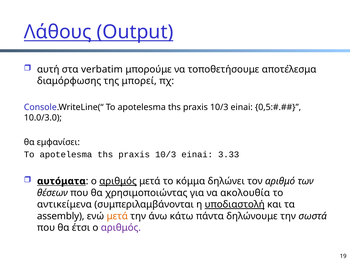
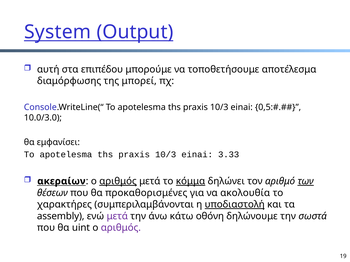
Λάθους: Λάθους -> System
verbatim: verbatim -> επιπέδου
αυτόματα: αυτόματα -> ακεραίων
κόμμα underline: none -> present
των underline: none -> present
χρησιμοποιώντας: χρησιμοποιώντας -> προκαθορισμένες
αντικείμενα: αντικείμενα -> χαρακτήρες
μετά at (117, 217) colour: orange -> purple
πάντα: πάντα -> οθόνη
έτσι: έτσι -> uint
